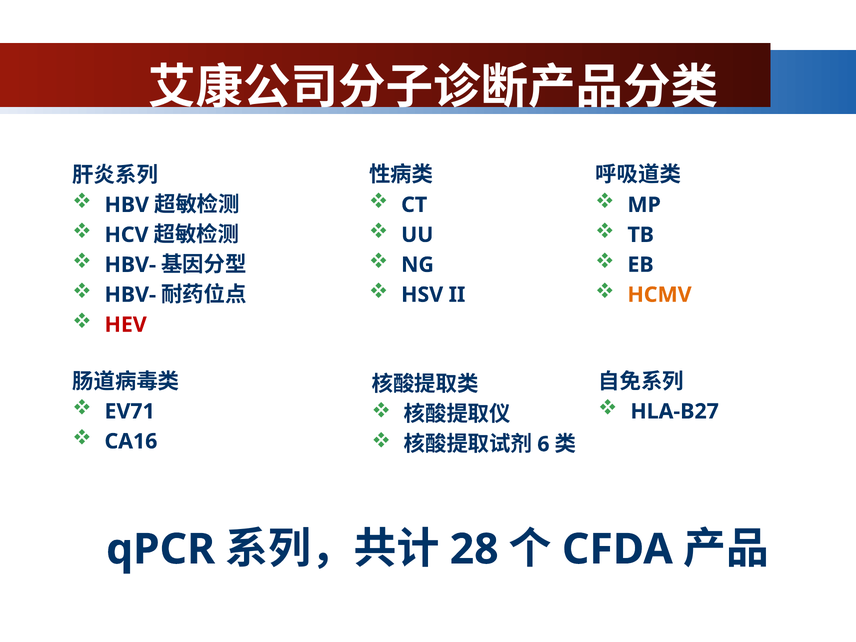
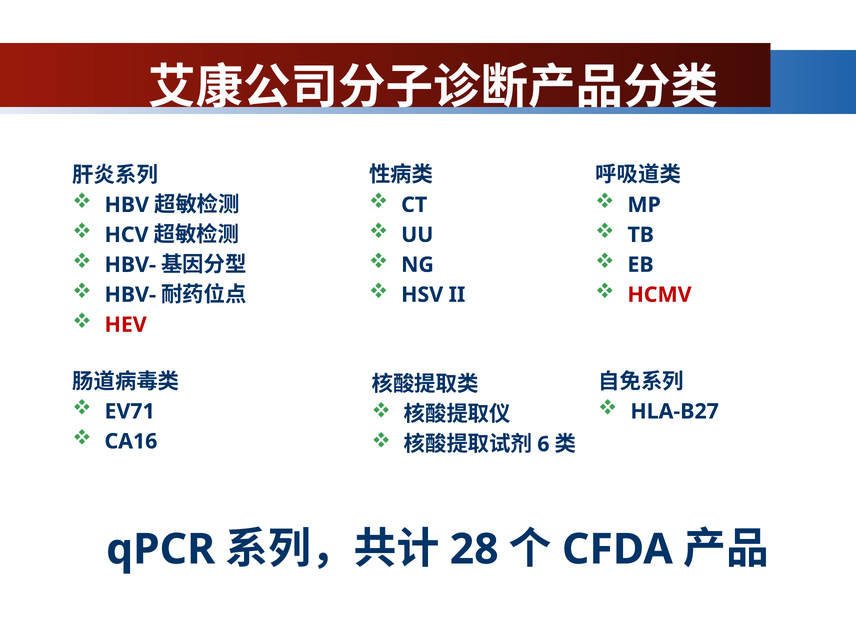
HCMV colour: orange -> red
